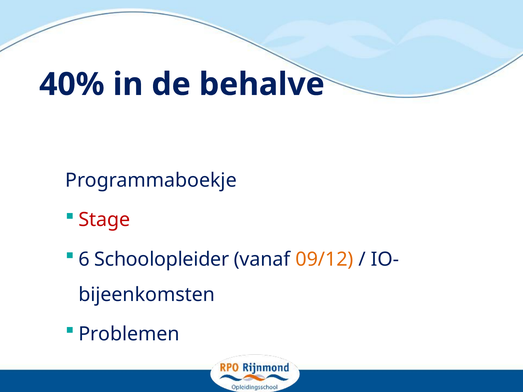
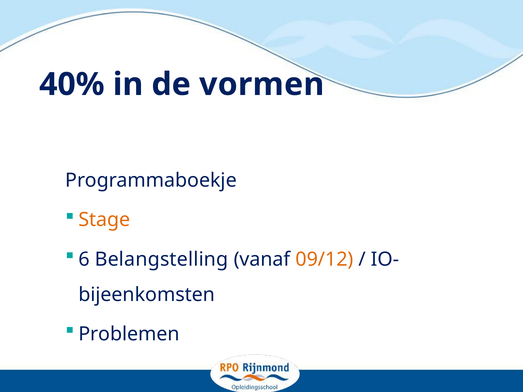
behalve: behalve -> vormen
Stage colour: red -> orange
Schoolopleider: Schoolopleider -> Belangstelling
